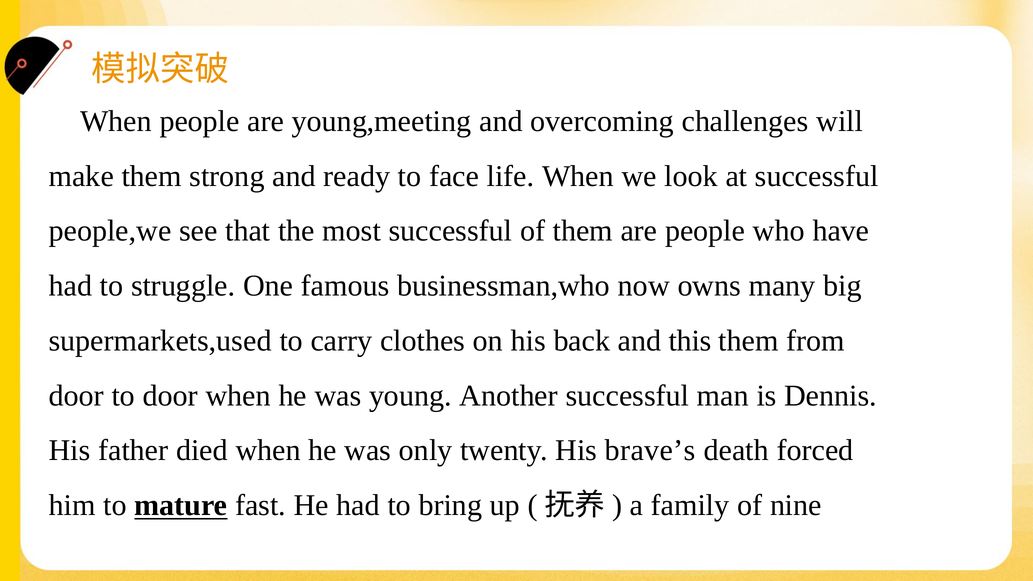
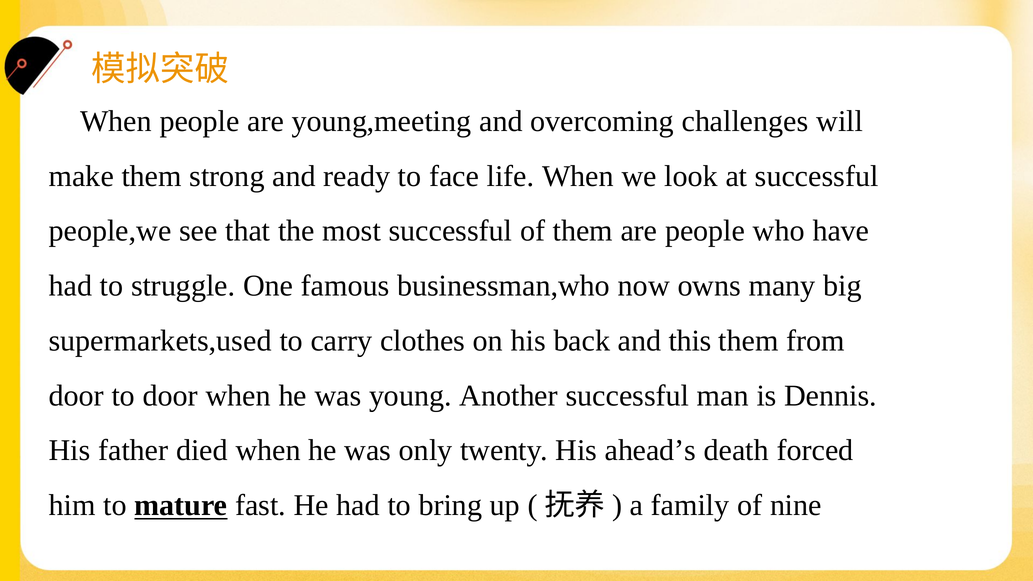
brave’s: brave’s -> ahead’s
